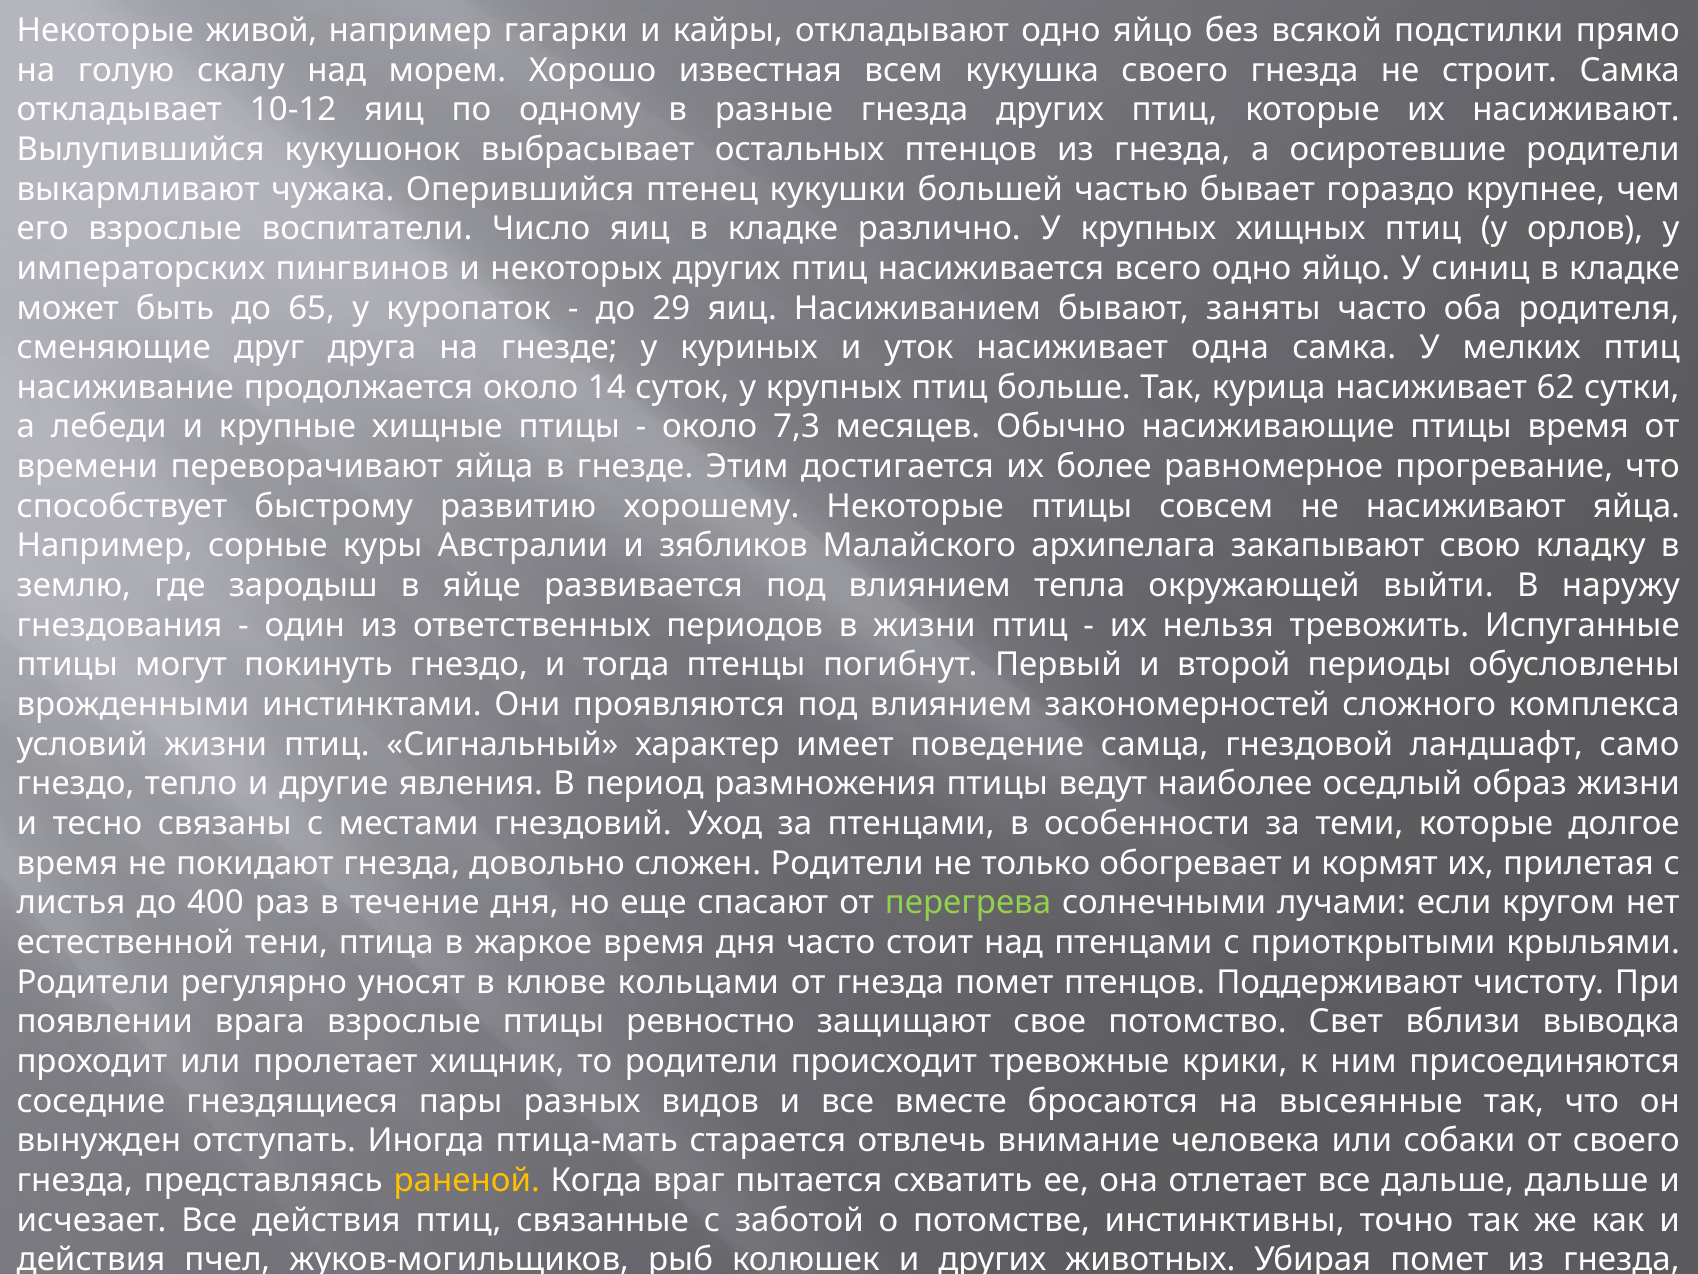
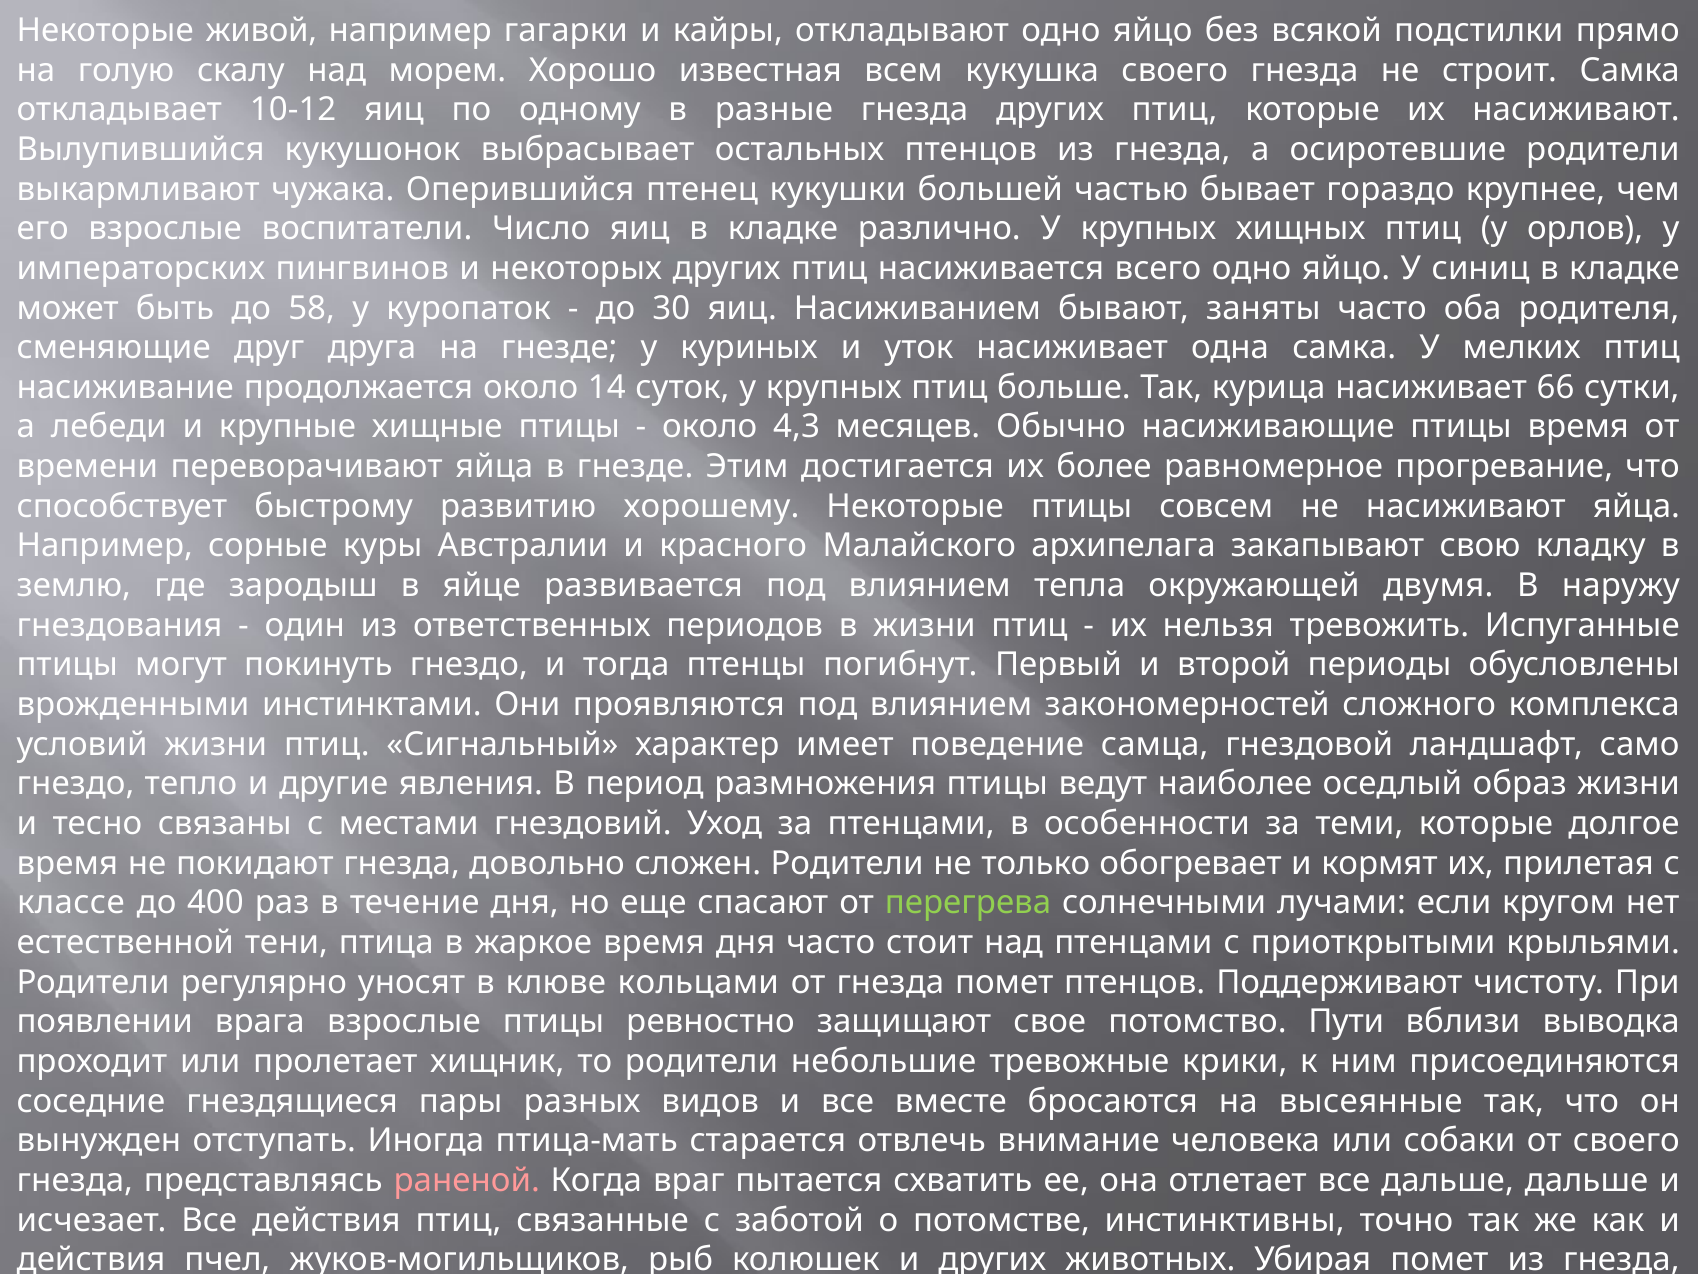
65: 65 -> 58
29: 29 -> 30
62: 62 -> 66
7,3: 7,3 -> 4,3
зябликов: зябликов -> красного
выйти: выйти -> двумя
листья: листья -> классе
Свет: Свет -> Пути
происходит: происходит -> небольшие
раненой colour: yellow -> pink
